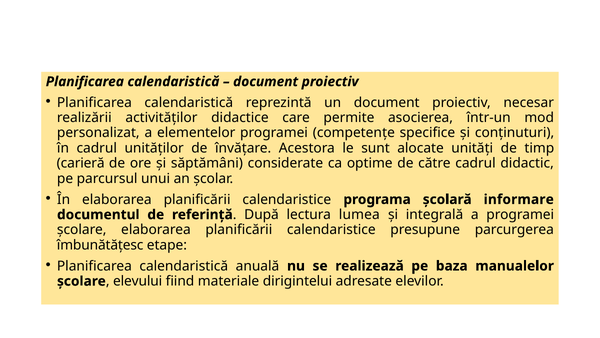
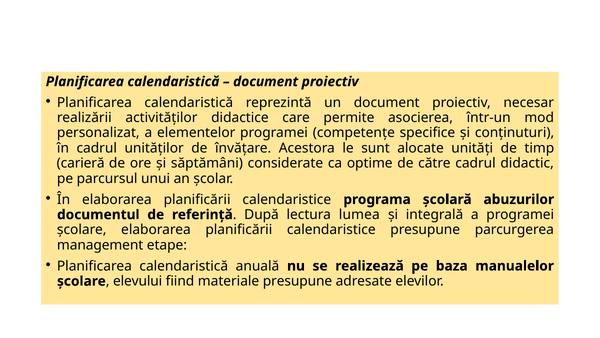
informare: informare -> abuzurilor
îmbunătățesc: îmbunătățesc -> management
materiale dirigintelui: dirigintelui -> presupune
